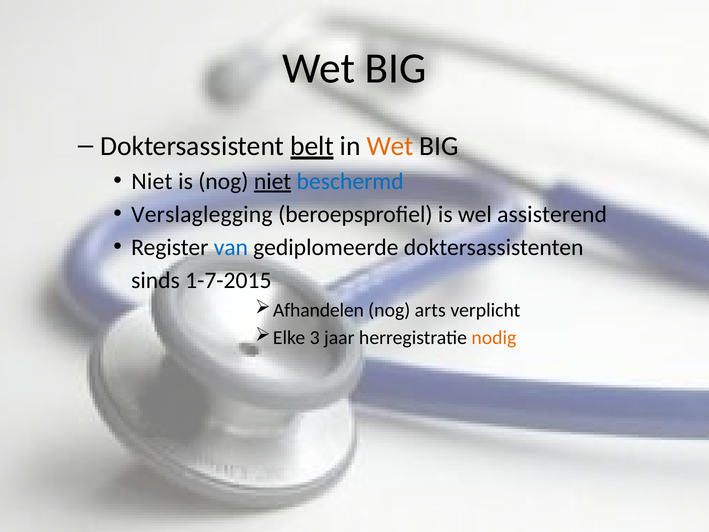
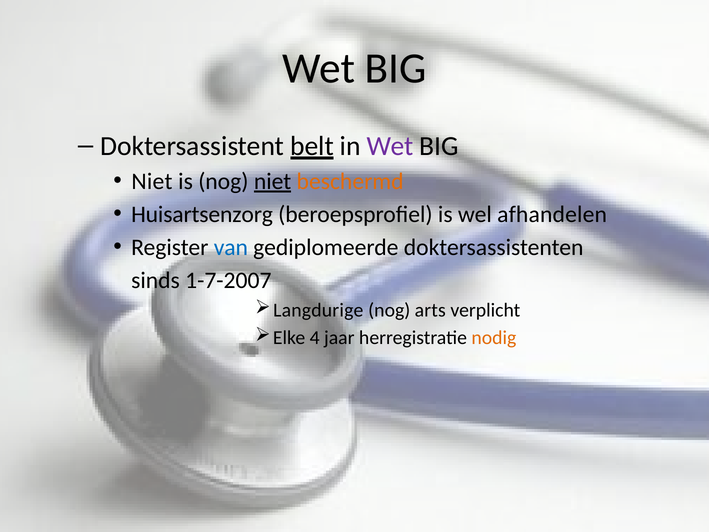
Wet at (390, 146) colour: orange -> purple
beschermd colour: blue -> orange
Verslaglegging: Verslaglegging -> Huisartsenzorg
assisterend: assisterend -> afhandelen
1-7-2015: 1-7-2015 -> 1-7-2007
Afhandelen: Afhandelen -> Langdurige
3: 3 -> 4
